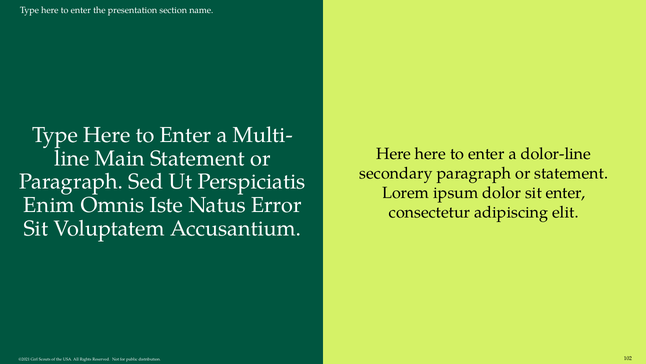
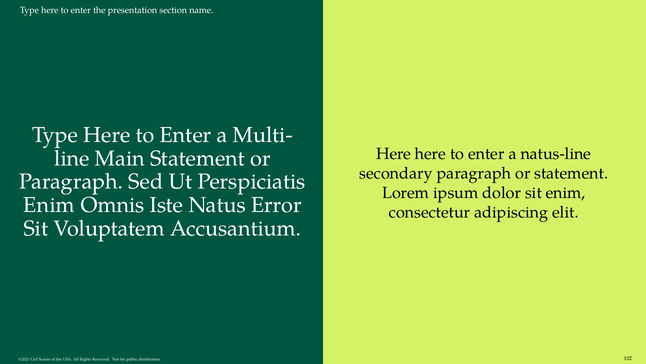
dolor-line: dolor-line -> natus-line
sit enter: enter -> enim
